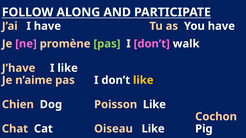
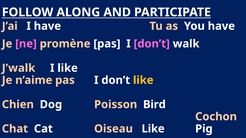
pas at (107, 44) colour: light green -> white
J’have: J’have -> J’walk
Poisson Like: Like -> Bird
